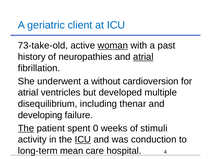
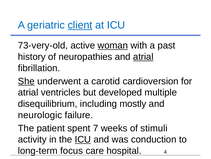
client underline: none -> present
73-take-old: 73-take-old -> 73-very-old
She underline: none -> present
without: without -> carotid
thenar: thenar -> mostly
developing: developing -> neurologic
The at (26, 128) underline: present -> none
0: 0 -> 7
mean: mean -> focus
